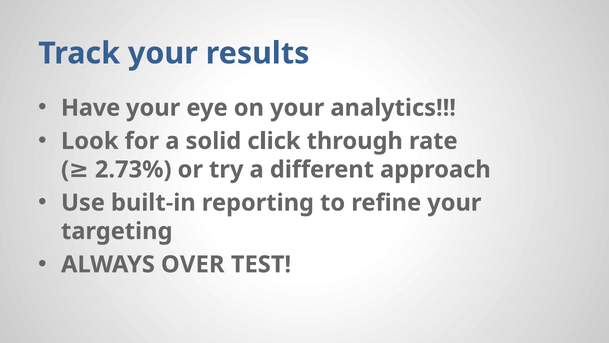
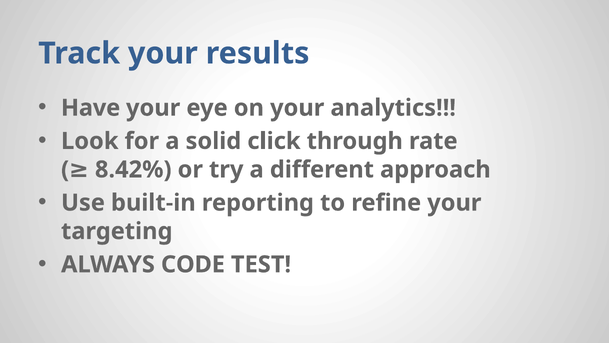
2.73%: 2.73% -> 8.42%
OVER: OVER -> CODE
